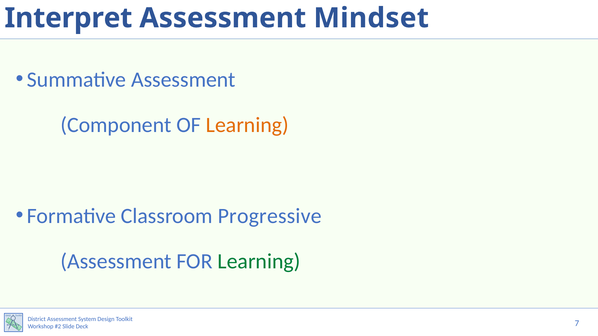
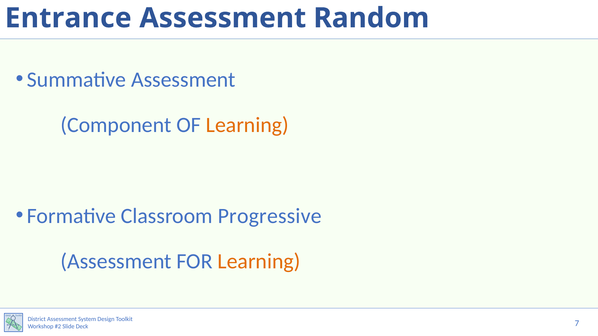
Interpret: Interpret -> Entrance
Mindset: Mindset -> Random
Learning at (259, 262) colour: green -> orange
